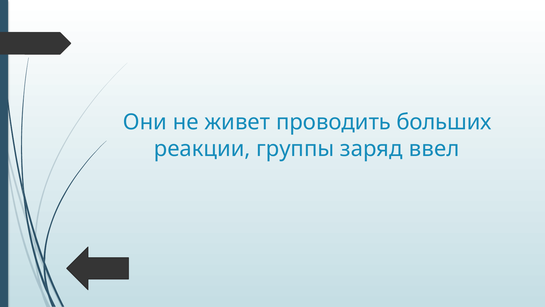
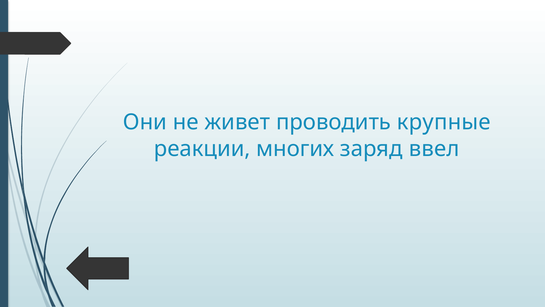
больших: больших -> крупные
группы: группы -> многих
